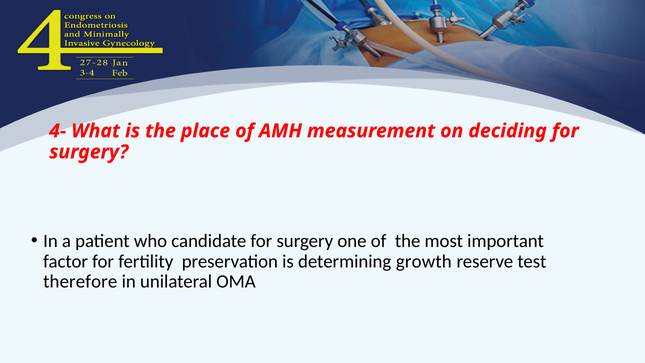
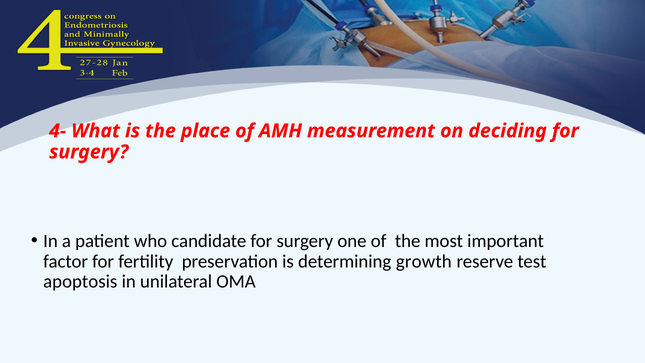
therefore: therefore -> apoptosis
